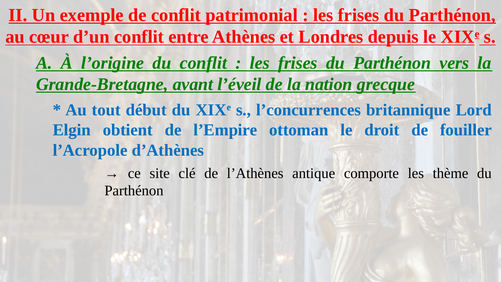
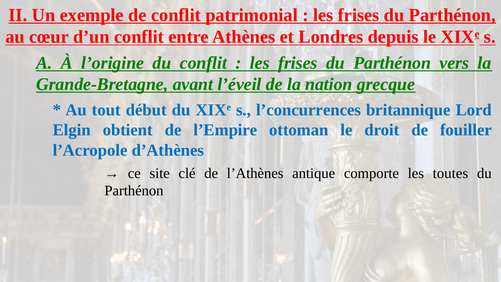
thème: thème -> toutes
